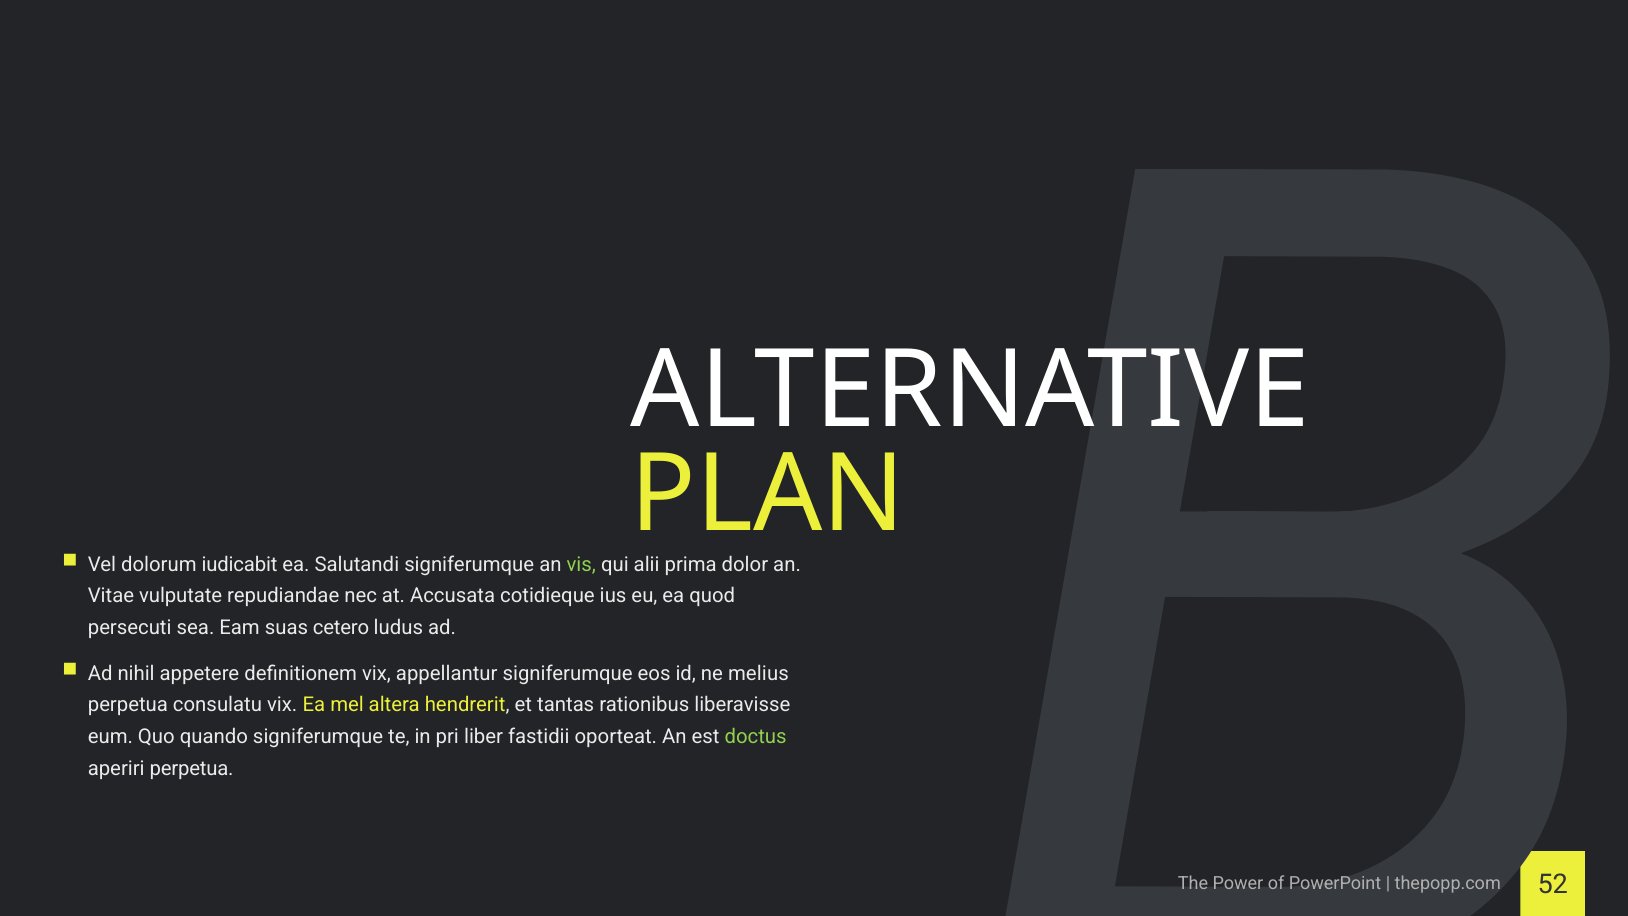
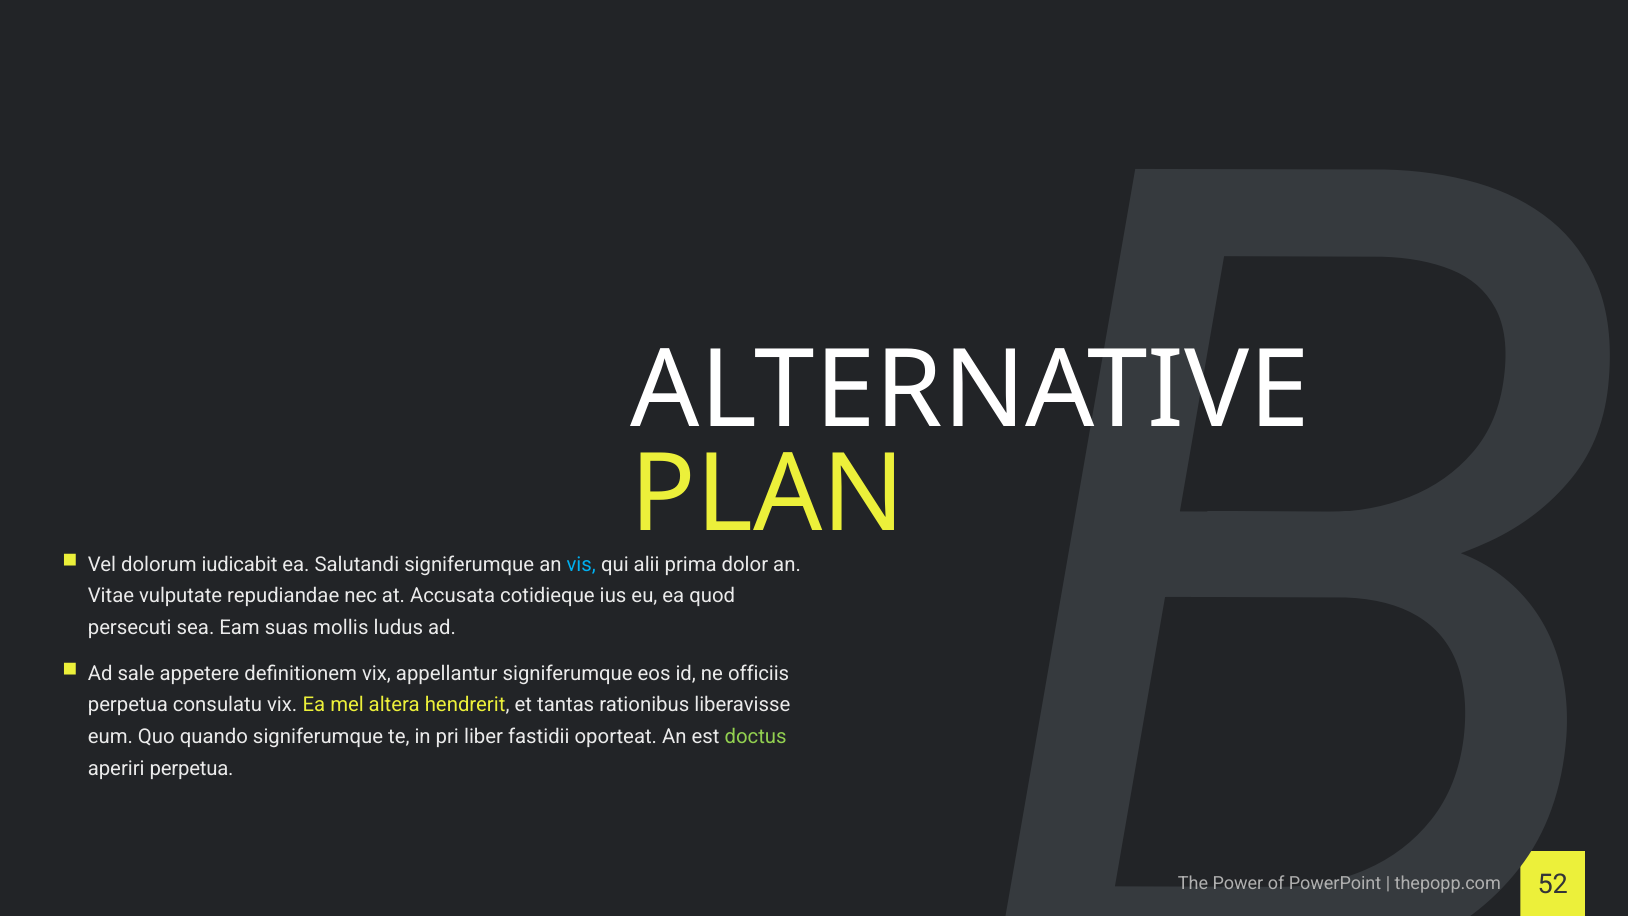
vis colour: light green -> light blue
cetero: cetero -> mollis
nihil: nihil -> sale
melius: melius -> officiis
